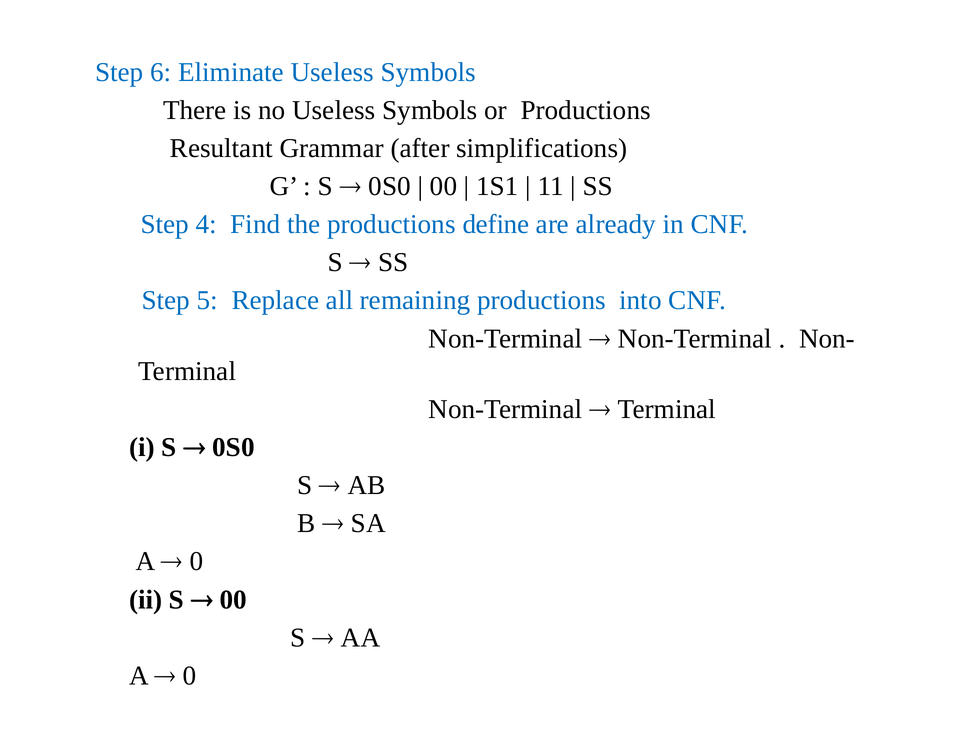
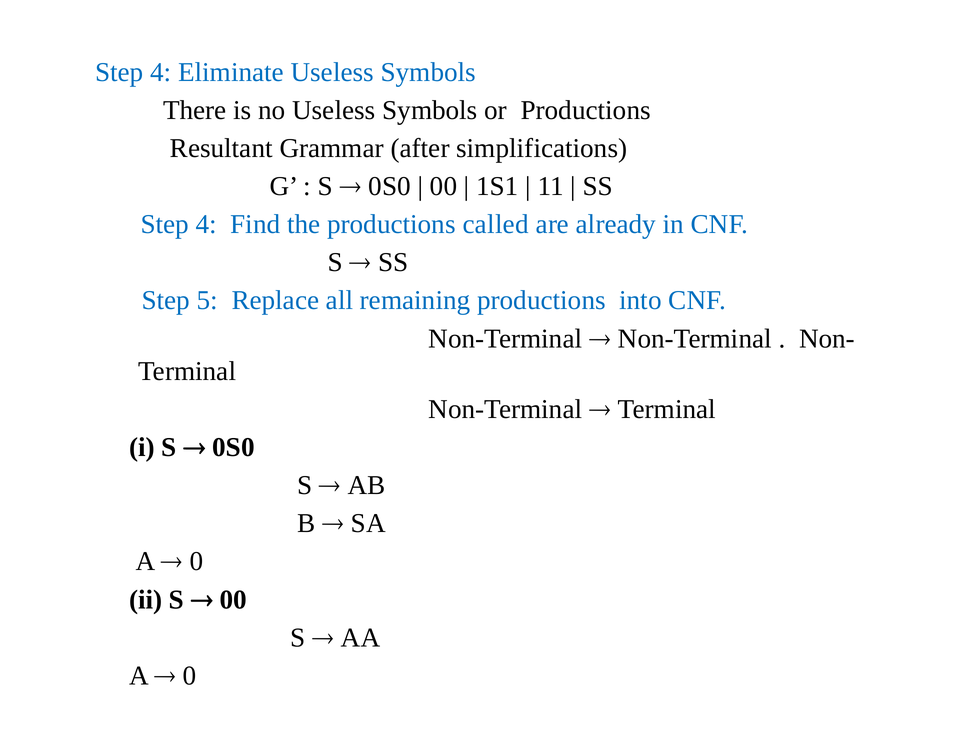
6 at (161, 72): 6 -> 4
define: define -> called
